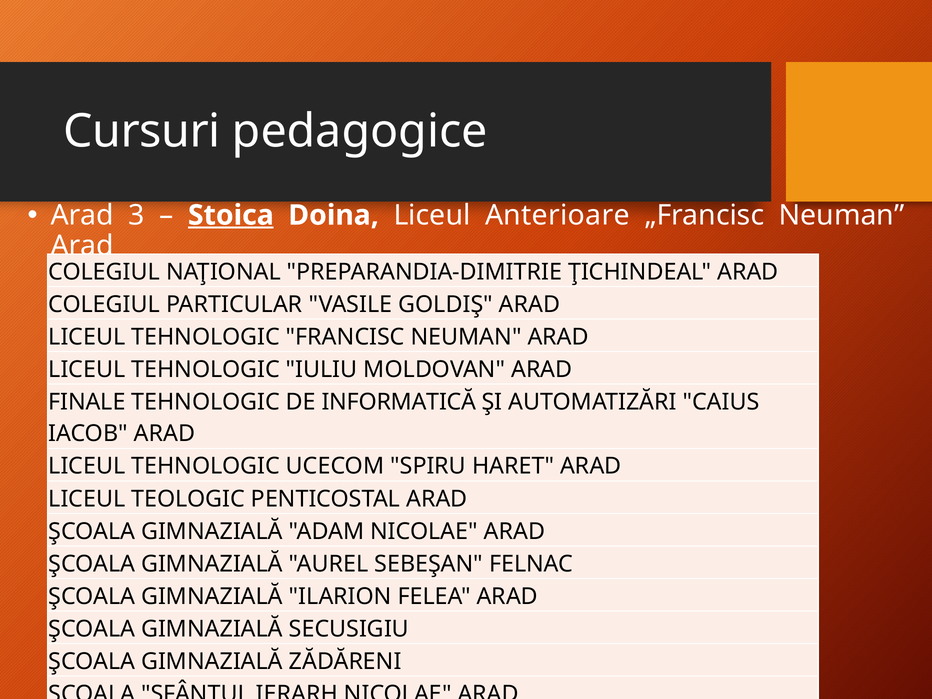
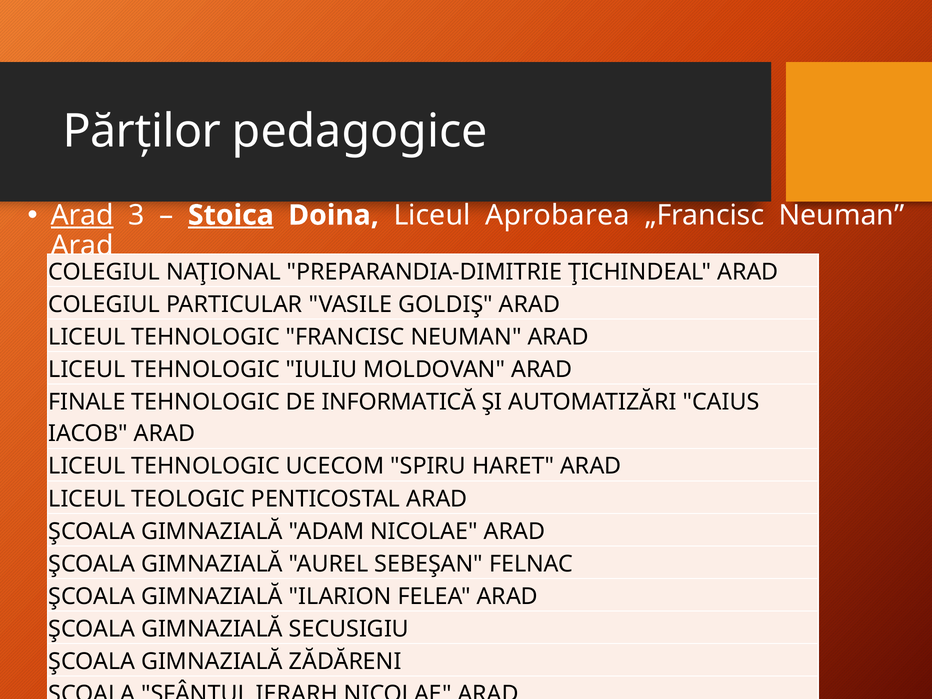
Cursuri: Cursuri -> Părților
Arad at (82, 215) underline: none -> present
Anterioare: Anterioare -> Aprobarea
